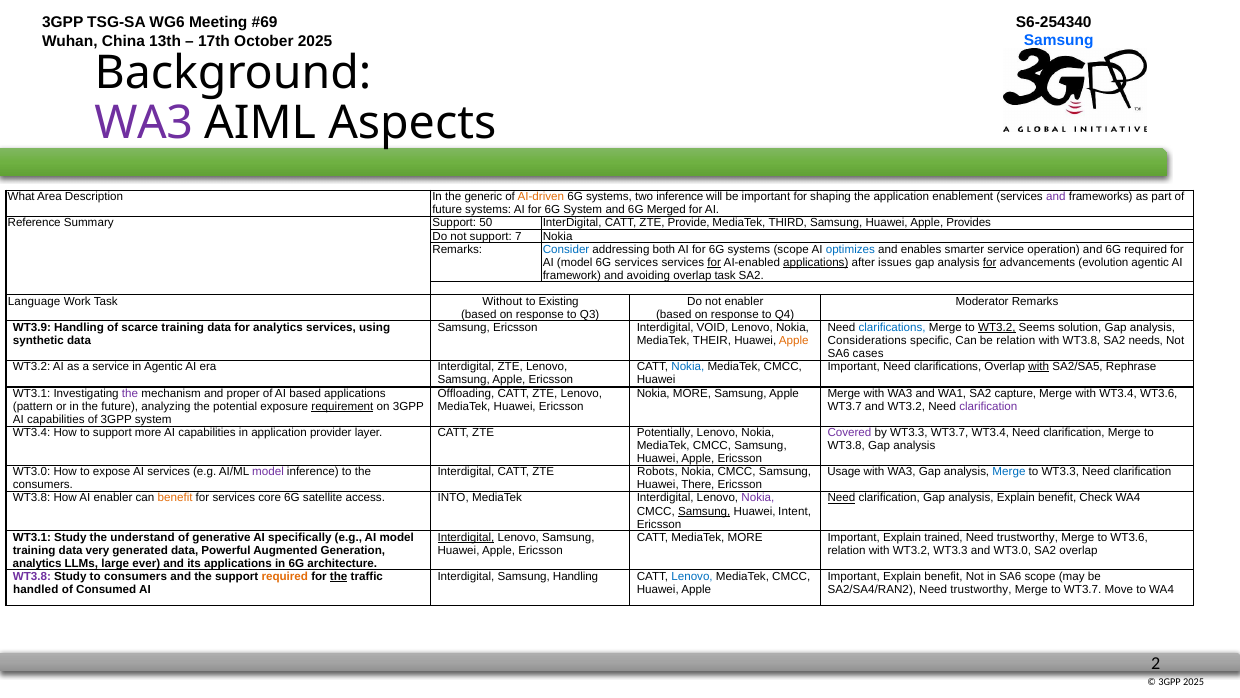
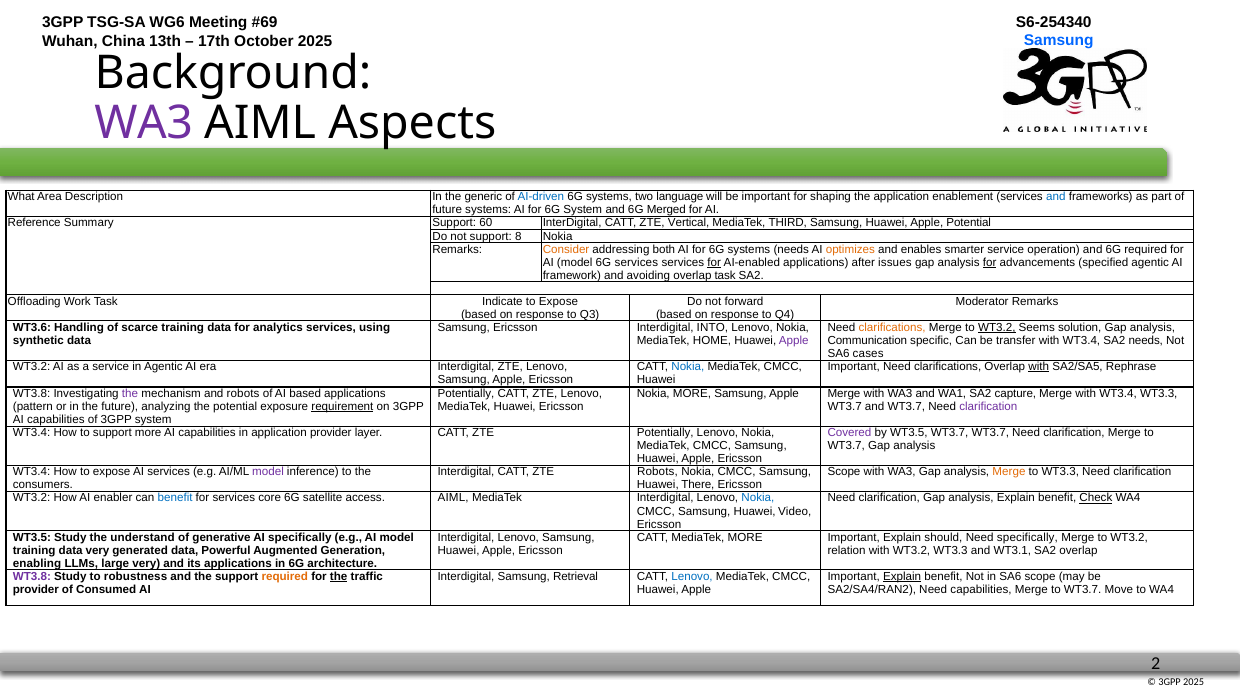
AI-driven colour: orange -> blue
two inference: inference -> language
and at (1056, 197) colour: purple -> blue
50: 50 -> 60
Provide: Provide -> Vertical
Apple Provides: Provides -> Potential
7: 7 -> 8
Consider colour: blue -> orange
systems scope: scope -> needs
optimizes colour: blue -> orange
applications at (816, 262) underline: present -> none
evolution: evolution -> specified
Language: Language -> Offloading
Without: Without -> Indicate
Existing at (559, 301): Existing -> Expose
not enabler: enabler -> forward
WT3.9: WT3.9 -> WT3.6
VOID: VOID -> INTO
clarifications at (892, 327) colour: blue -> orange
THEIR: THEIR -> HOME
Apple at (794, 340) colour: orange -> purple
Considerations: Considerations -> Communication
be relation: relation -> transfer
WT3.8 at (1081, 340): WT3.8 -> WT3.4
WT3.1 at (32, 393): WT3.1 -> WT3.8
and proper: proper -> robots
Offloading at (466, 393): Offloading -> Potentially
WT3.4 WT3.6: WT3.6 -> WT3.3
and WT3.2: WT3.2 -> WT3.7
by WT3.3: WT3.3 -> WT3.5
WT3.7 WT3.4: WT3.4 -> WT3.7
WT3.8 at (846, 446): WT3.8 -> WT3.7
WT3.0 at (32, 472): WT3.0 -> WT3.4
Usage at (844, 472): Usage -> Scope
Merge at (1009, 472) colour: blue -> orange
WT3.8 at (32, 498): WT3.8 -> WT3.2
benefit at (175, 498) colour: orange -> blue
access INTO: INTO -> AIML
Nokia at (758, 498) colour: purple -> blue
Need at (841, 498) underline: present -> none
Check underline: none -> present
Samsung at (704, 511) underline: present -> none
Intent: Intent -> Video
WT3.1 at (32, 537): WT3.1 -> WT3.5
Interdigital at (466, 537) underline: present -> none
trained: trained -> should
trustworthy at (1027, 537): trustworthy -> specifically
WT3.6 at (1129, 537): WT3.6 -> WT3.2
and WT3.0: WT3.0 -> WT3.1
analytics at (37, 563): analytics -> enabling
large ever: ever -> very
to consumers: consumers -> robustness
Samsung Handling: Handling -> Retrieval
Explain at (902, 576) underline: none -> present
handled at (36, 589): handled -> provider
SA2/SA4/RAN2 Need trustworthy: trustworthy -> capabilities
